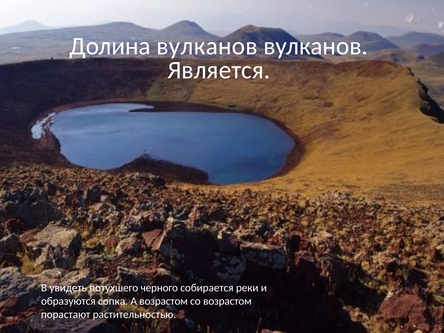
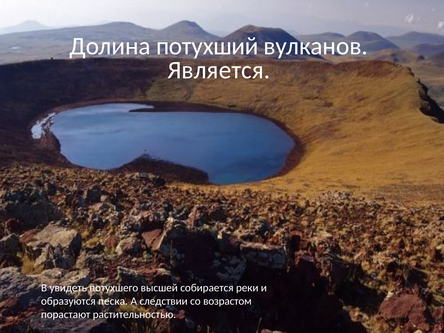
Долина вулканов: вулканов -> потухший
черного: черного -> высшей
сопка: сопка -> песка
А возрастом: возрастом -> следствии
